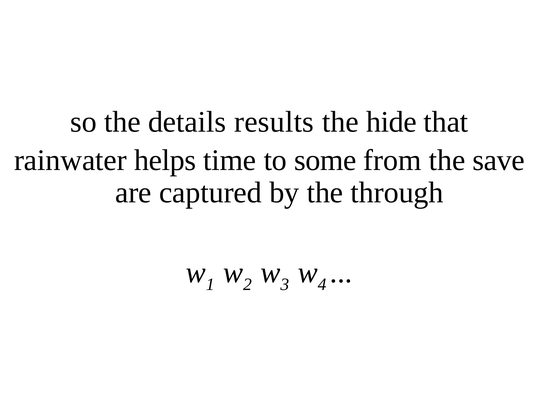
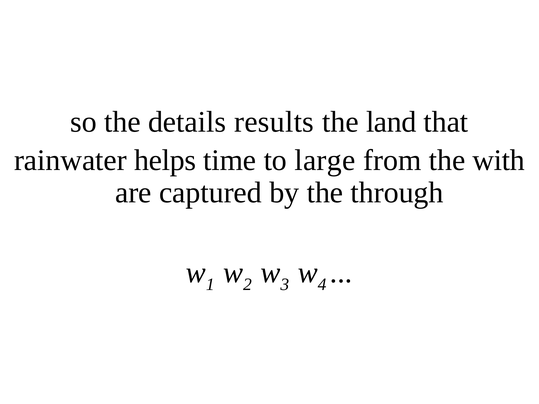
hide: hide -> land
some: some -> large
save: save -> with
